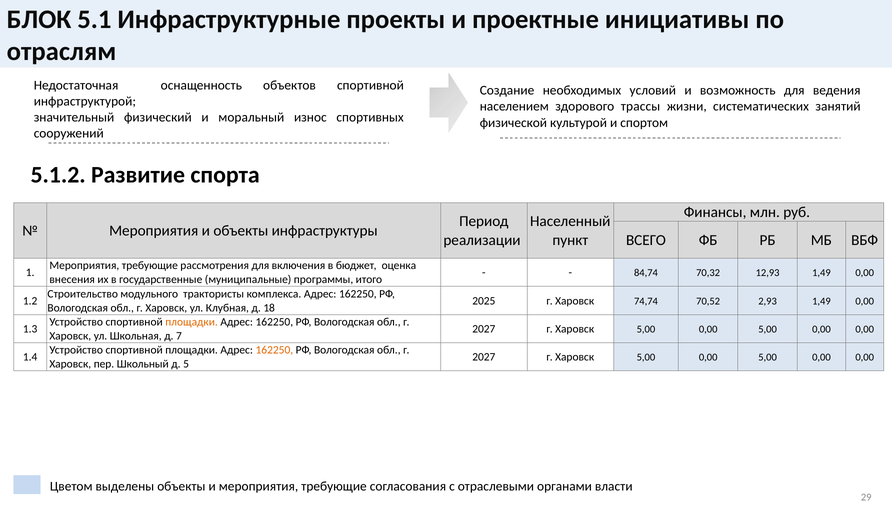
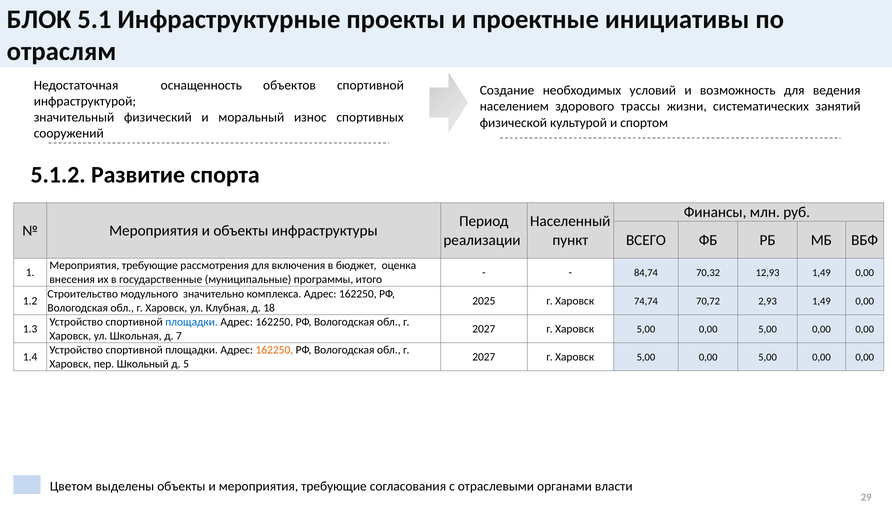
трактористы: трактористы -> значительно
70,52: 70,52 -> 70,72
площадки at (192, 322) colour: orange -> blue
